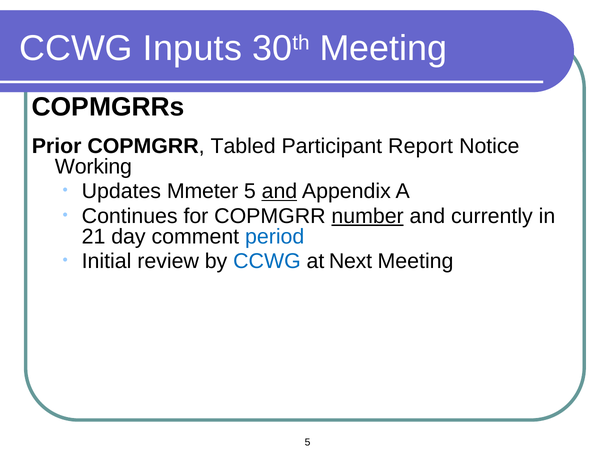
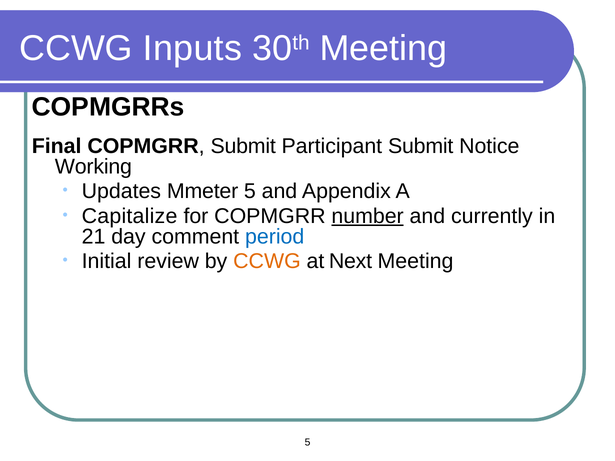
Prior: Prior -> Final
COPMGRR Tabled: Tabled -> Submit
Participant Report: Report -> Submit
and at (279, 191) underline: present -> none
Continues: Continues -> Capitalize
CCWG at (267, 261) colour: blue -> orange
